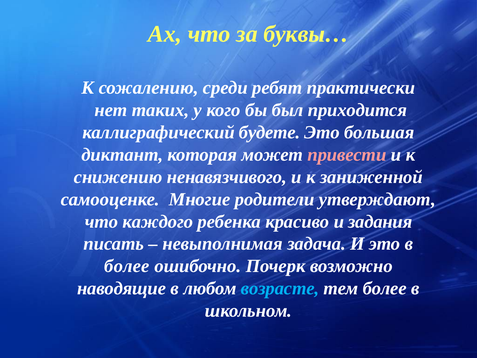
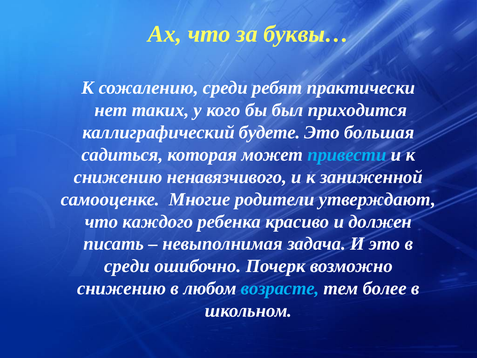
диктант: диктант -> садиться
привести colour: pink -> light blue
задания: задания -> должен
более at (127, 266): более -> среди
наводящие at (122, 288): наводящие -> снижению
